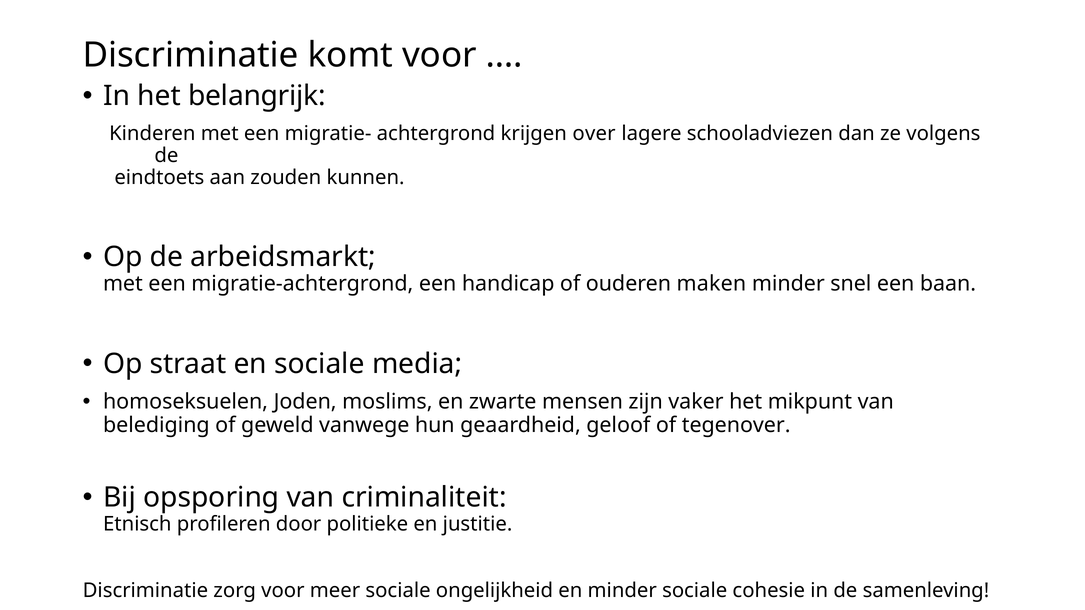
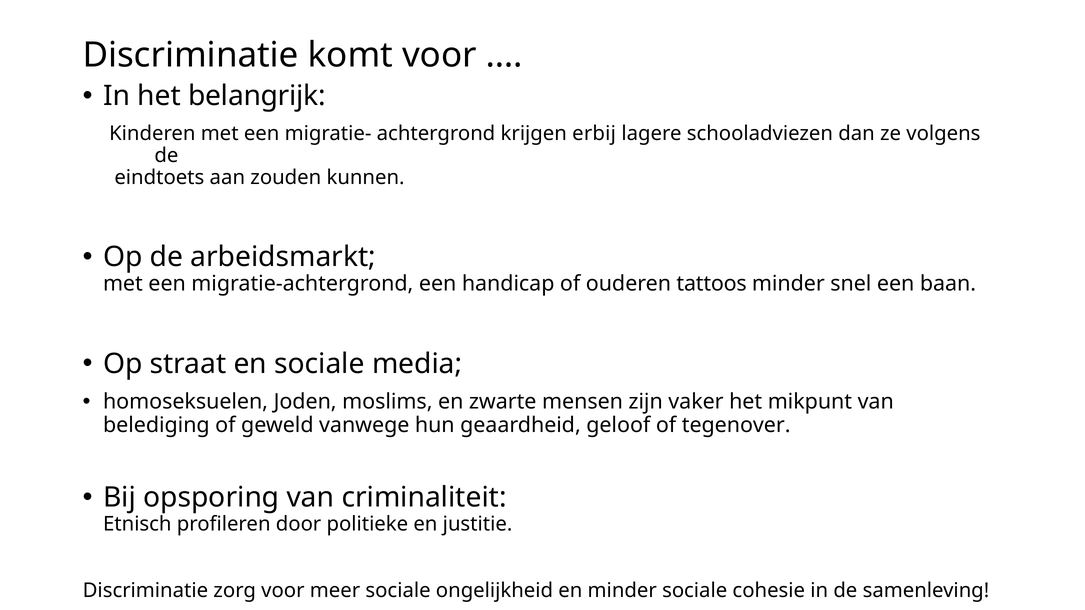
over: over -> erbij
maken: maken -> tattoos
